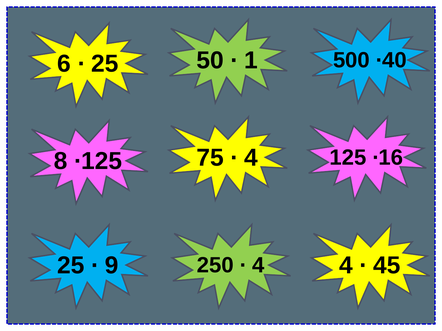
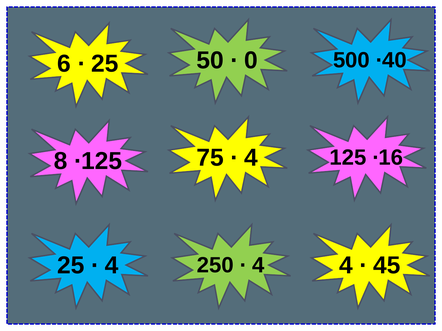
1: 1 -> 0
9 at (112, 266): 9 -> 4
